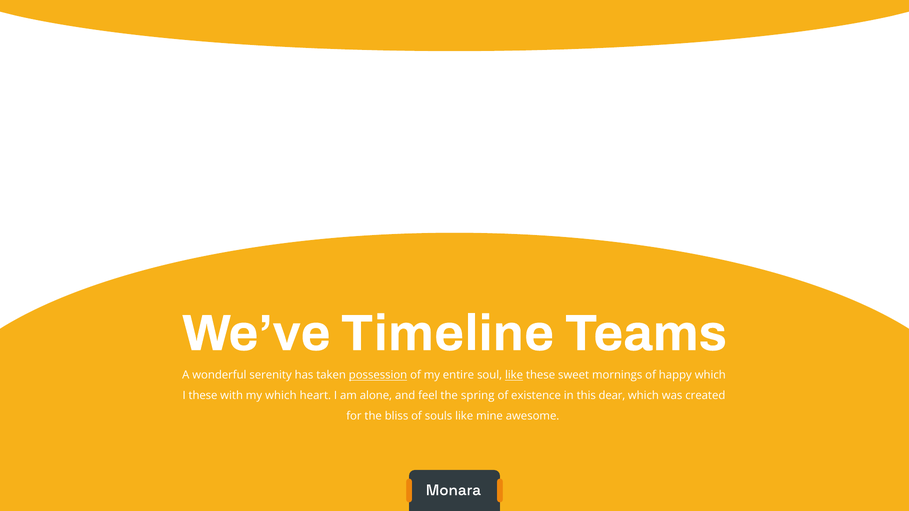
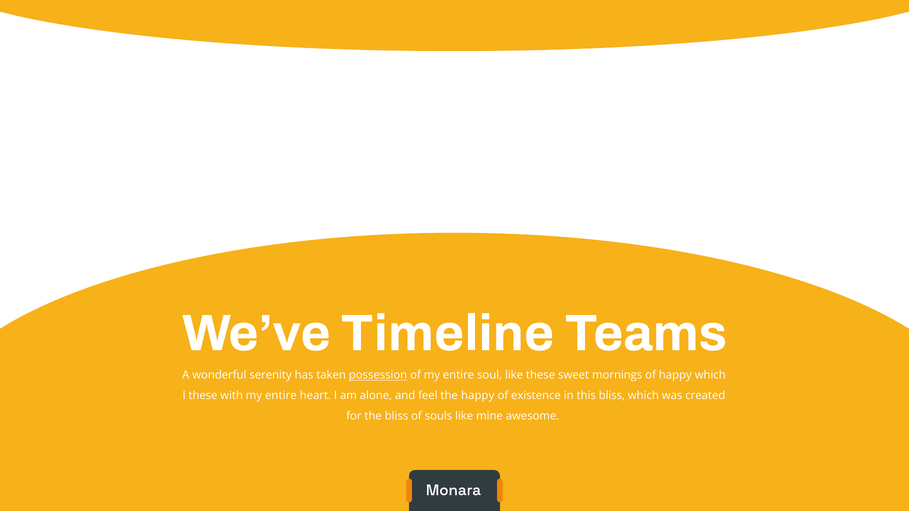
like at (514, 375) underline: present -> none
with my which: which -> entire
the spring: spring -> happy
this dear: dear -> bliss
